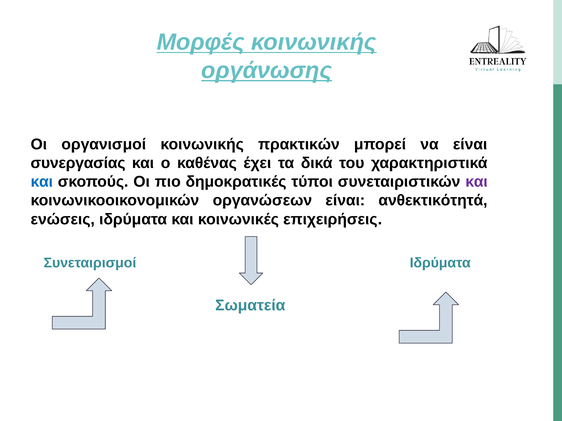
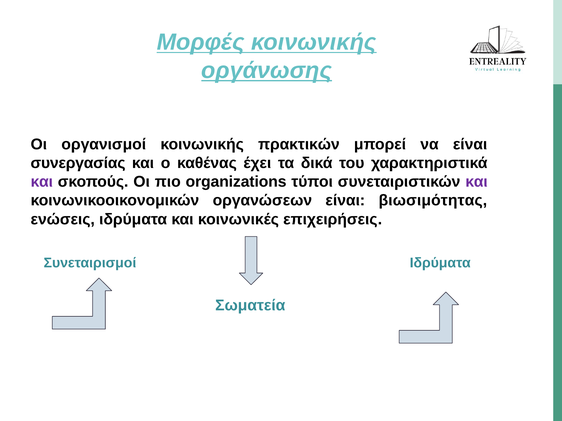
και at (42, 182) colour: blue -> purple
δημοκρατικές: δημοκρατικές -> organizations
ανθεκτικότητά: ανθεκτικότητά -> βιωσιμότητας
